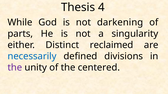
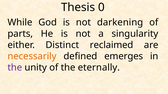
4: 4 -> 0
necessarily colour: blue -> orange
divisions: divisions -> emerges
centered: centered -> eternally
